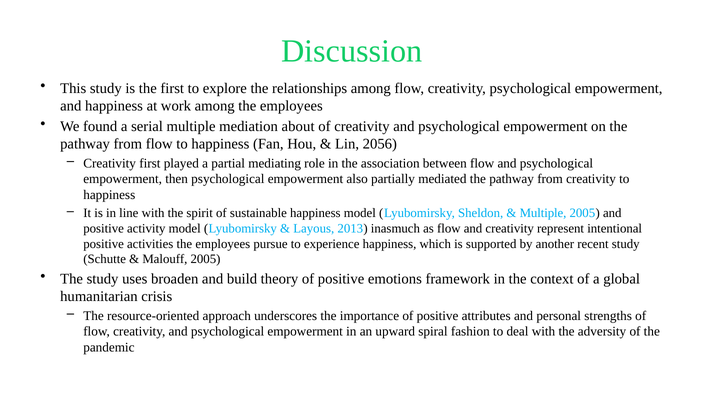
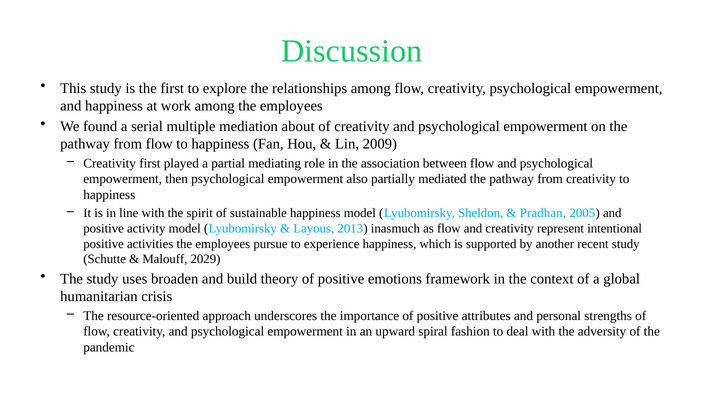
2056: 2056 -> 2009
Multiple at (543, 213): Multiple -> Pradhan
Malouff 2005: 2005 -> 2029
